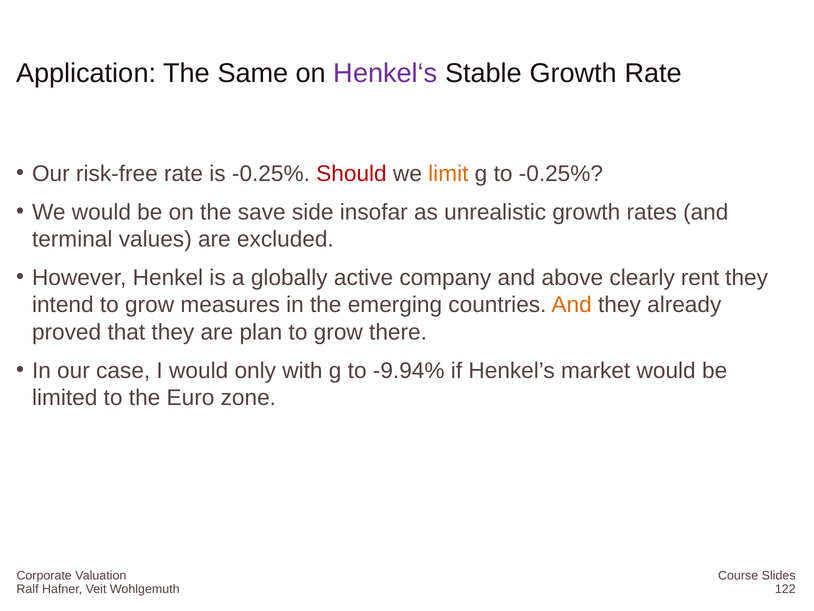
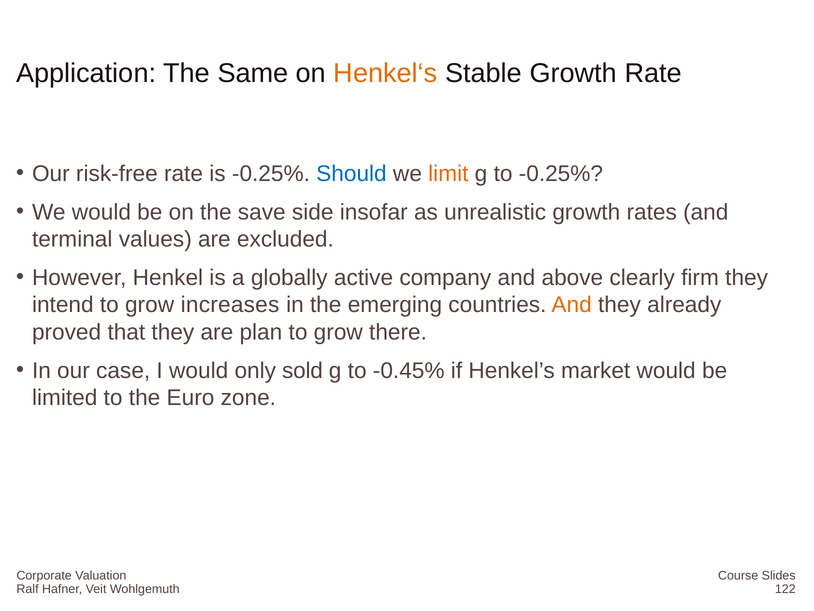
Henkel‘s colour: purple -> orange
Should colour: red -> blue
rent: rent -> firm
measures: measures -> increases
with: with -> sold
-9.94%: -9.94% -> -0.45%
